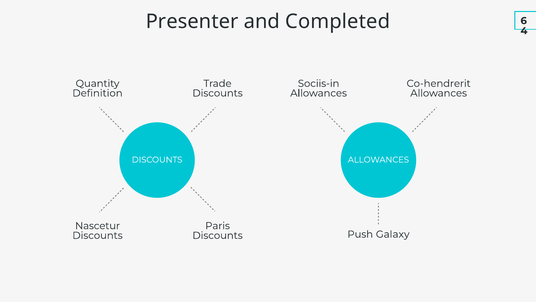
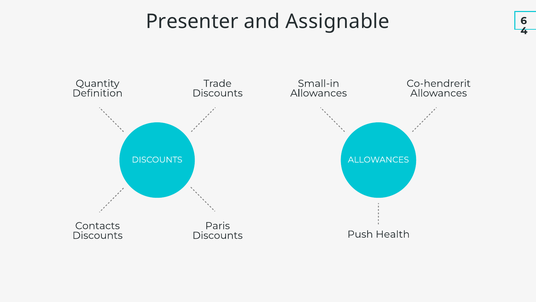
Completed: Completed -> Assignable
Sociis-in: Sociis-in -> Small-in
Nascetur: Nascetur -> Contacts
Galaxy: Galaxy -> Health
